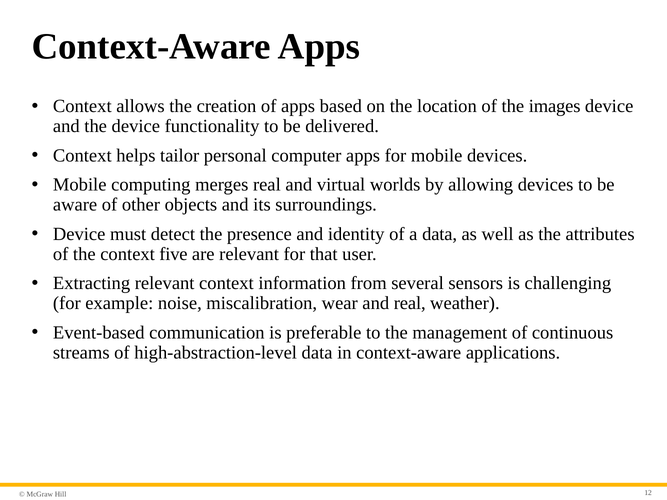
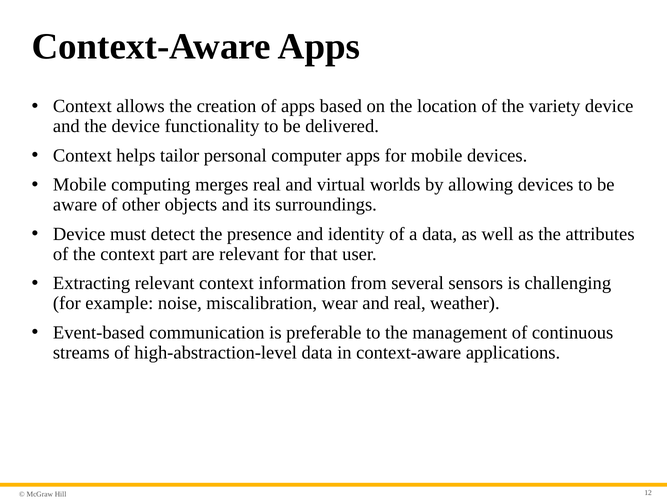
images: images -> variety
five: five -> part
